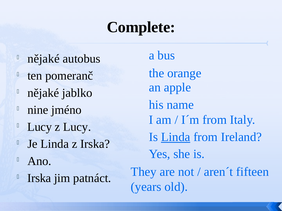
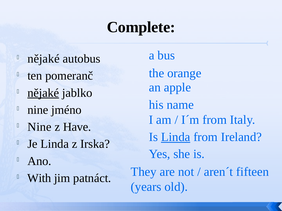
nějaké at (43, 93) underline: none -> present
Lucy at (40, 127): Lucy -> Nine
z Lucy: Lucy -> Have
Irska at (39, 178): Irska -> With
